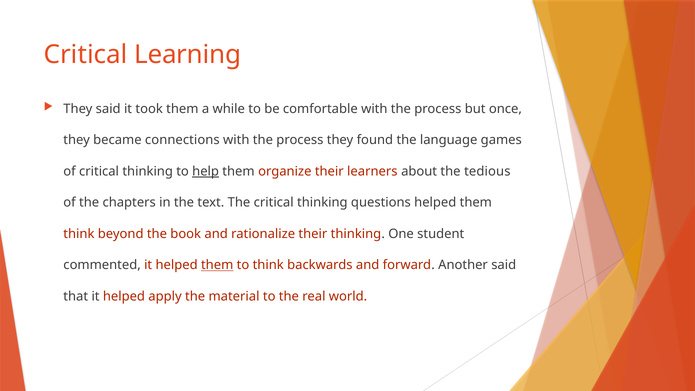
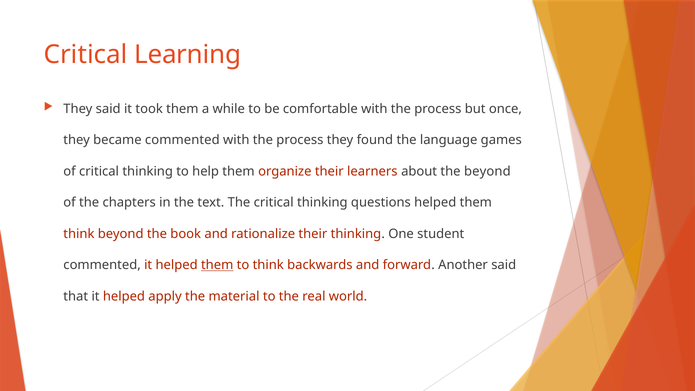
became connections: connections -> commented
help underline: present -> none
the tedious: tedious -> beyond
